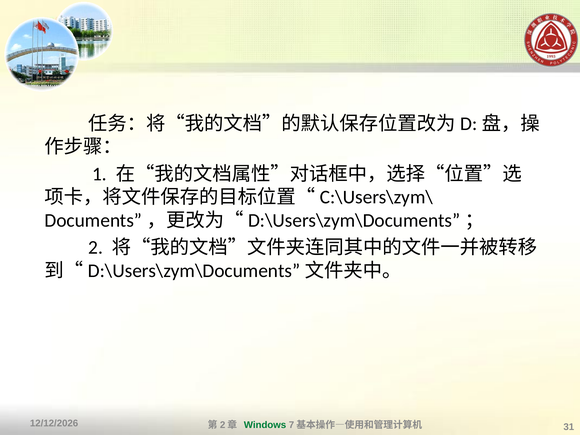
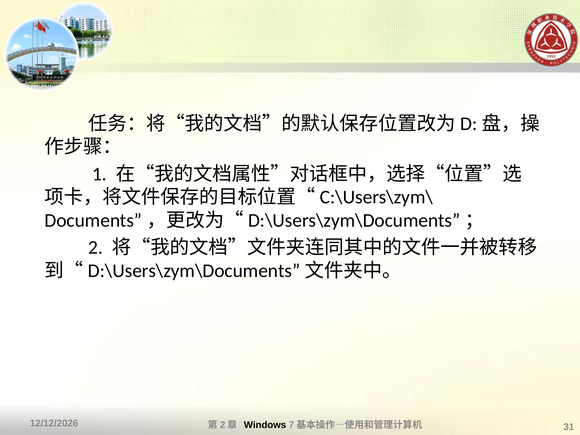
Windows colour: green -> black
